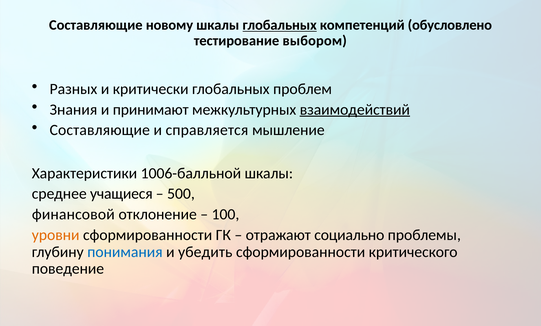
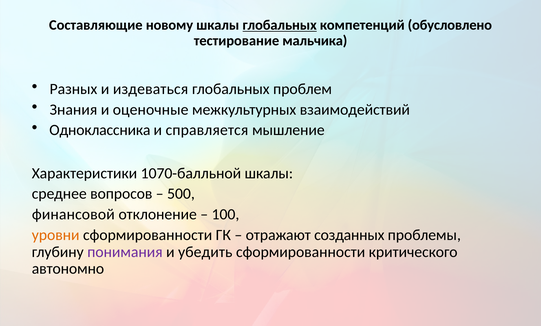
выбором: выбором -> мальчика
критически: критически -> издеваться
принимают: принимают -> оценочные
взаимодействий underline: present -> none
Составляющие at (100, 130): Составляющие -> Одноклассника
1006-балльной: 1006-балльной -> 1070-балльной
учащиеся: учащиеся -> вопросов
социально: социально -> созданных
понимания colour: blue -> purple
поведение: поведение -> автономно
